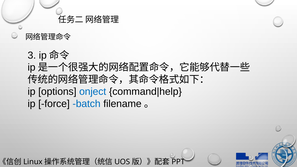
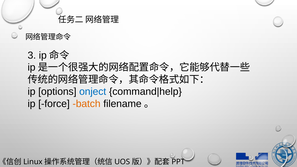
batch colour: blue -> orange
